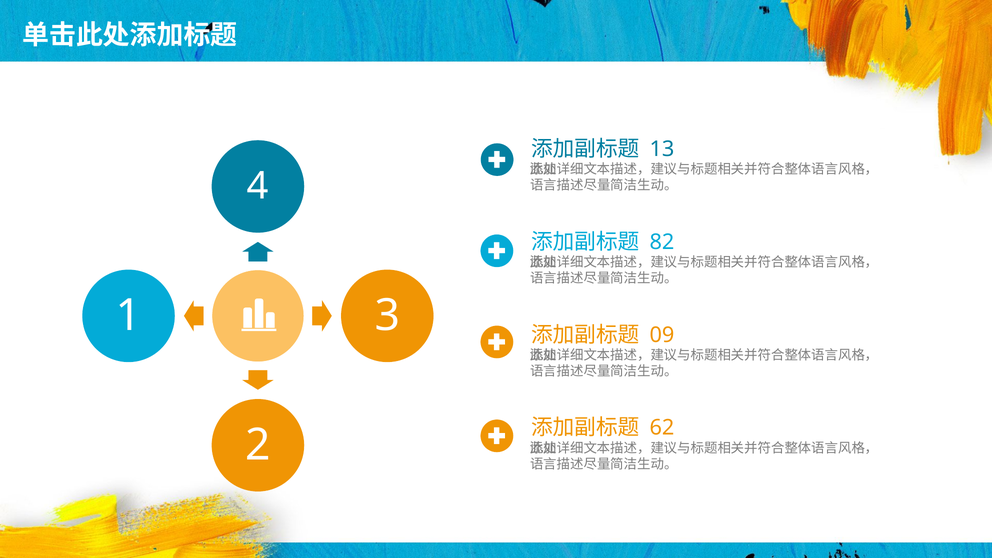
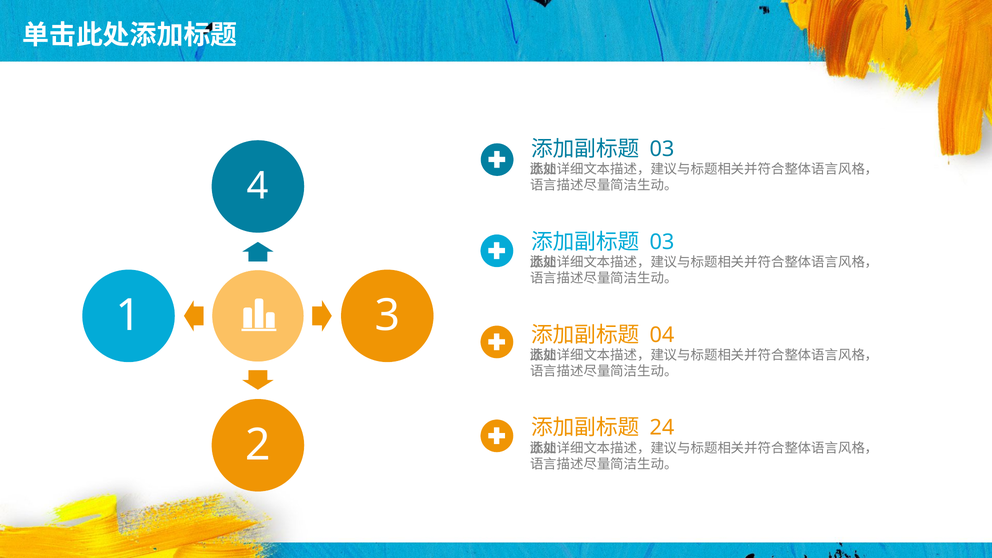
13 at (662, 149): 13 -> 03
82 at (662, 242): 82 -> 03
09: 09 -> 04
62: 62 -> 24
